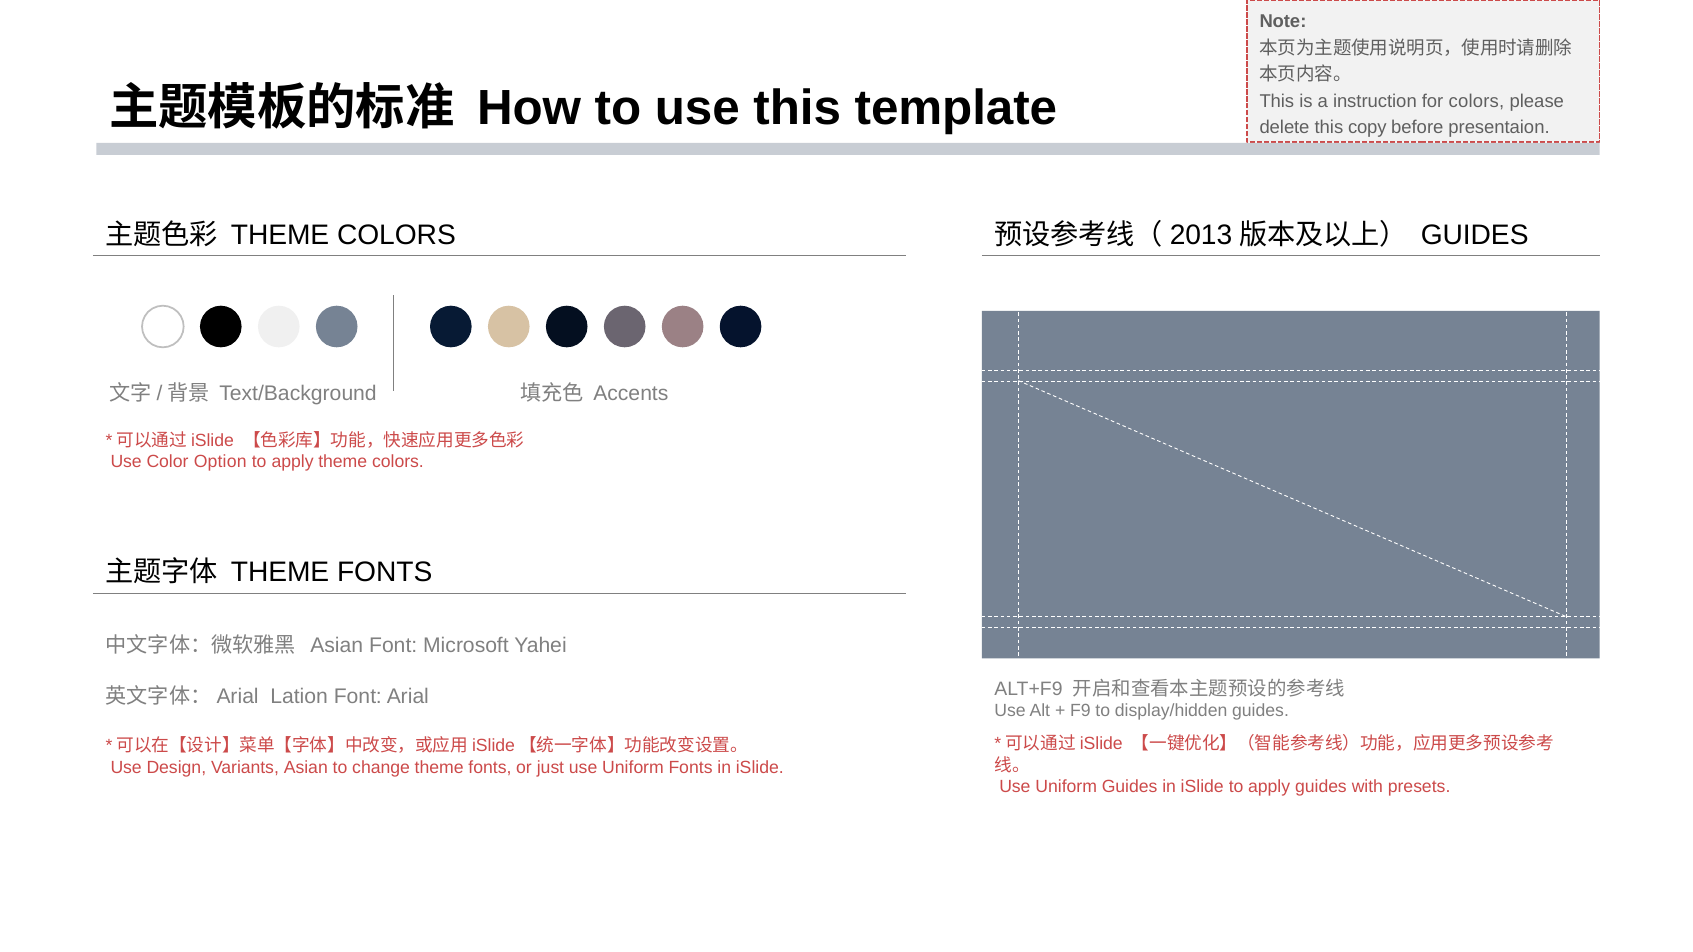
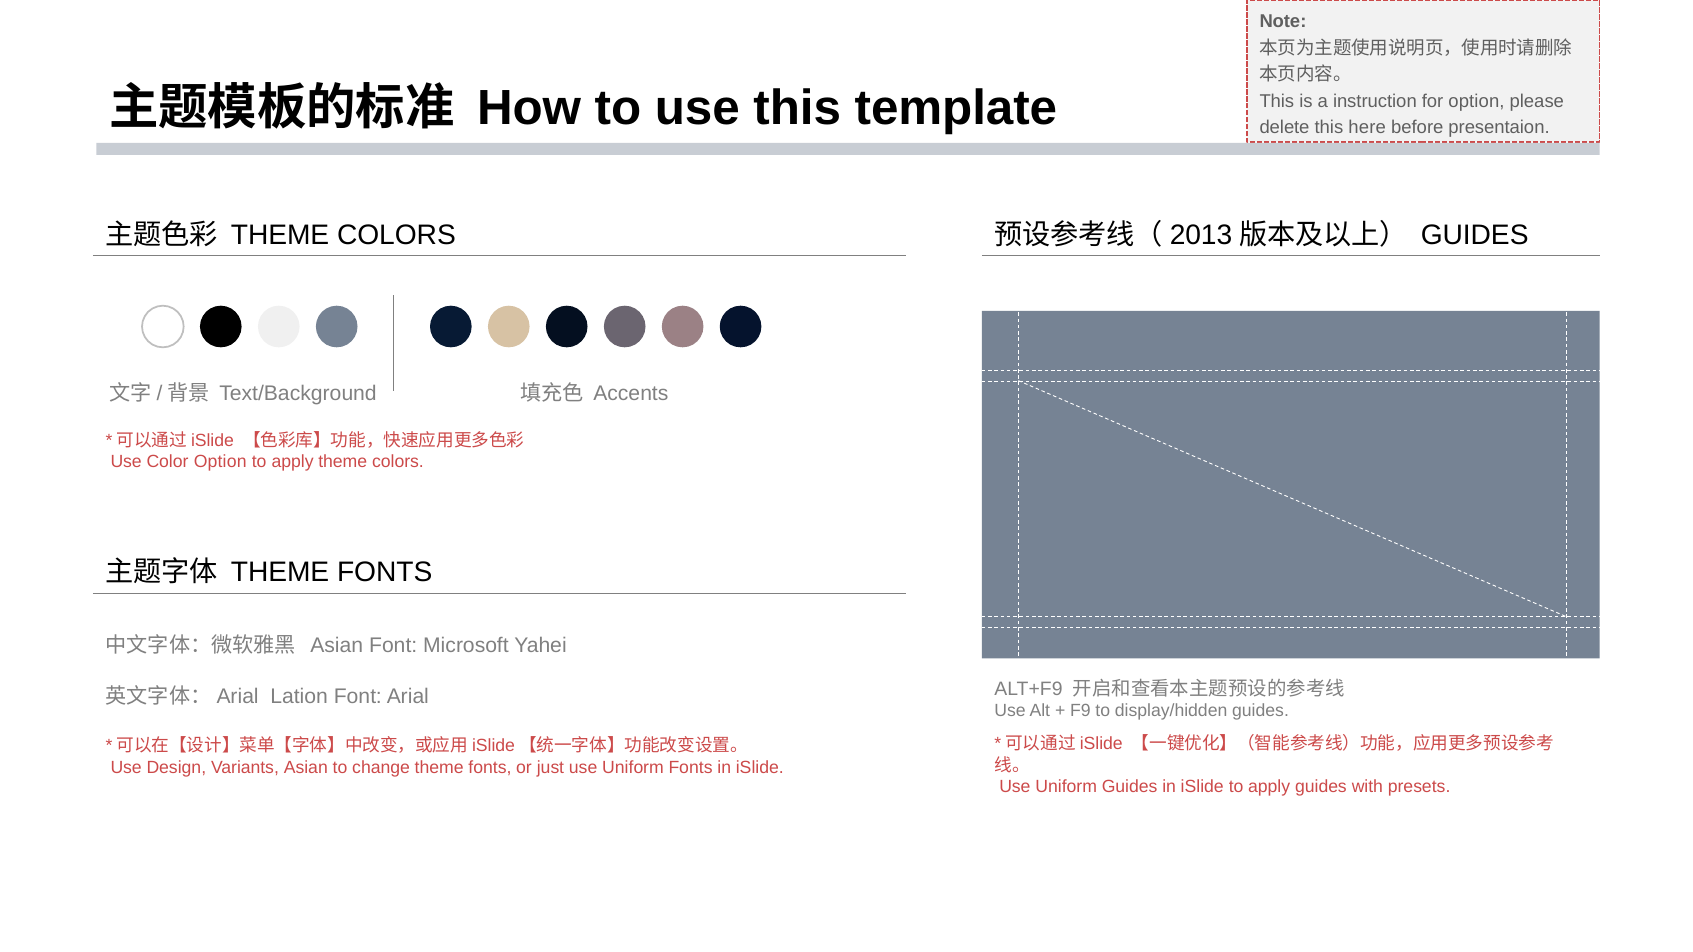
for colors: colors -> option
copy: copy -> here
